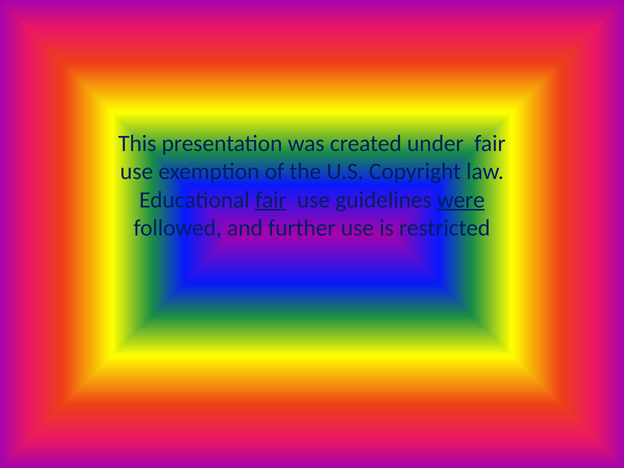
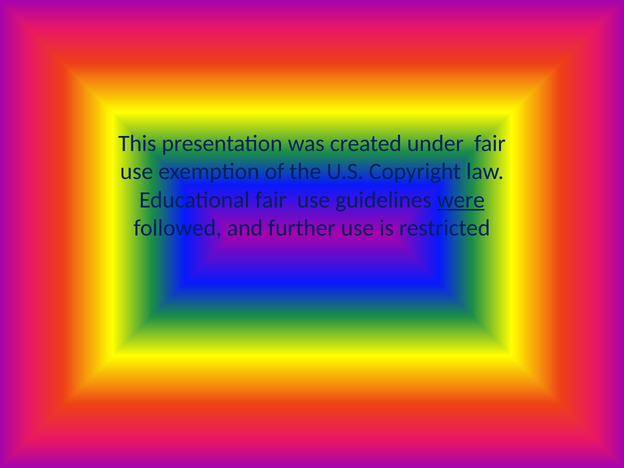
fair at (271, 200) underline: present -> none
